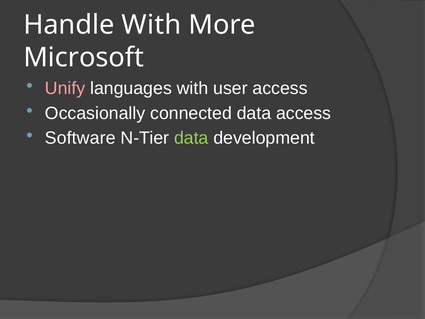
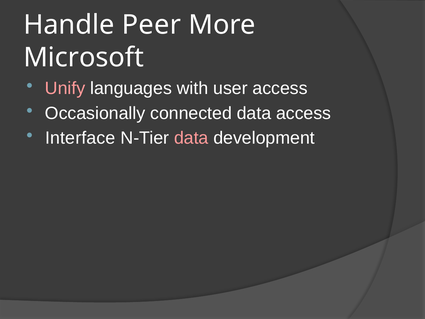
Handle With: With -> Peer
Software: Software -> Interface
data at (191, 138) colour: light green -> pink
